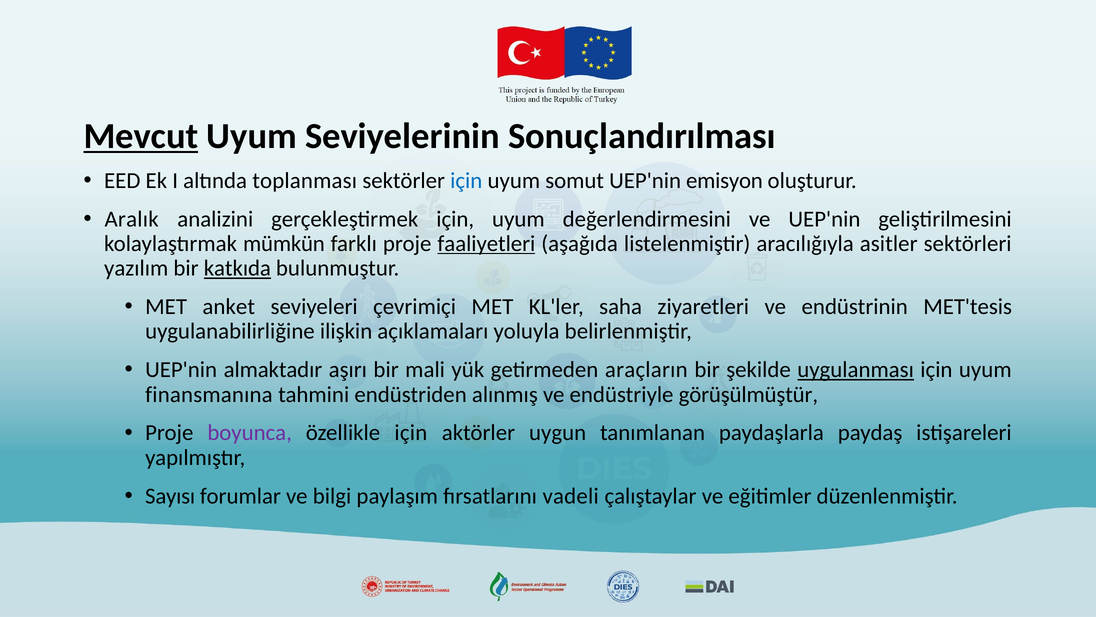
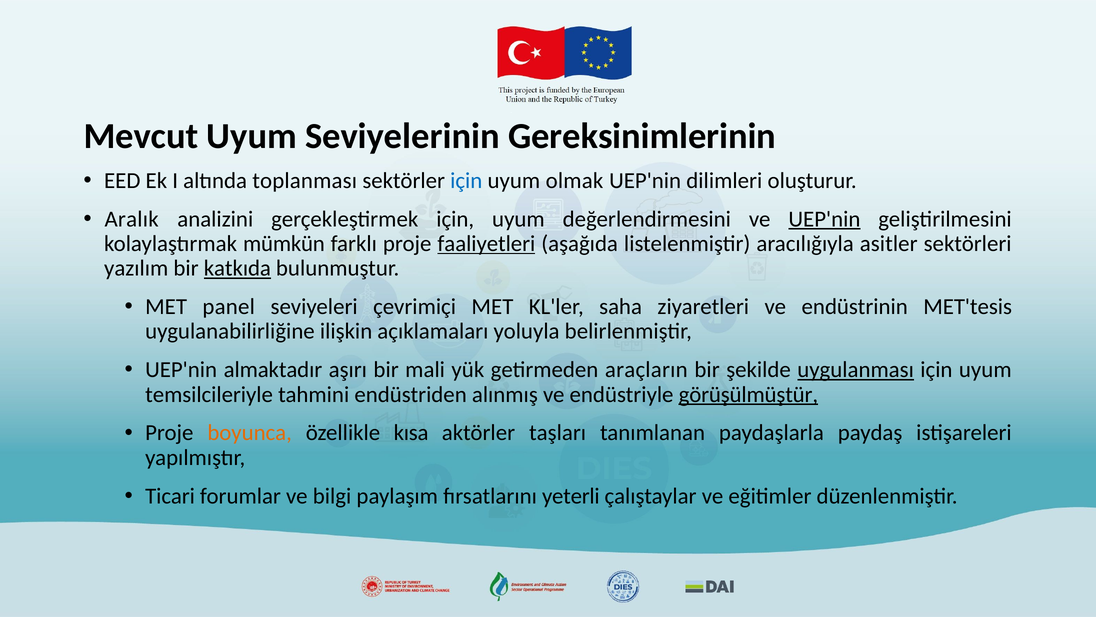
Mevcut underline: present -> none
Sonuçlandırılması: Sonuçlandırılması -> Gereksinimlerinin
somut: somut -> olmak
emisyon: emisyon -> dilimleri
UEP'nin at (824, 219) underline: none -> present
anket: anket -> panel
finansmanına: finansmanına -> temsilcileriyle
görüşülmüştür underline: none -> present
boyunca colour: purple -> orange
özellikle için: için -> kısa
uygun: uygun -> taşları
Sayısı: Sayısı -> Ticari
vadeli: vadeli -> yeterli
